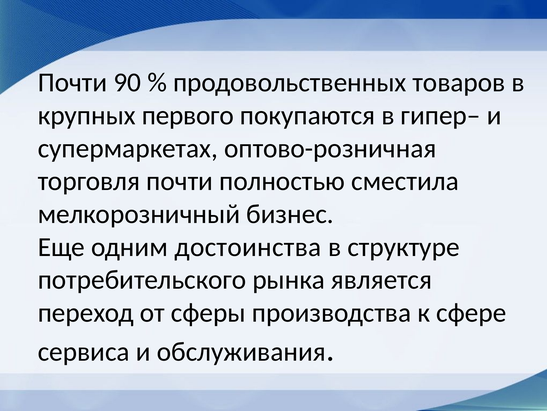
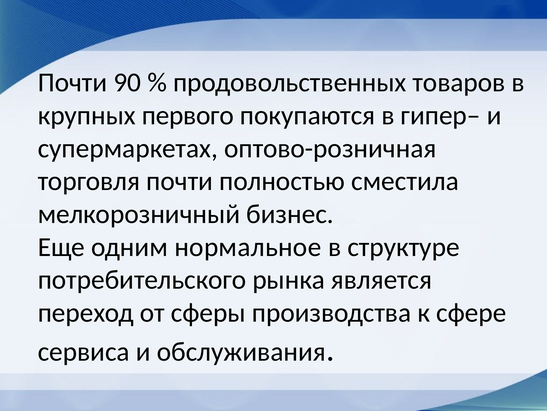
достоинства: достоинства -> нормальное
